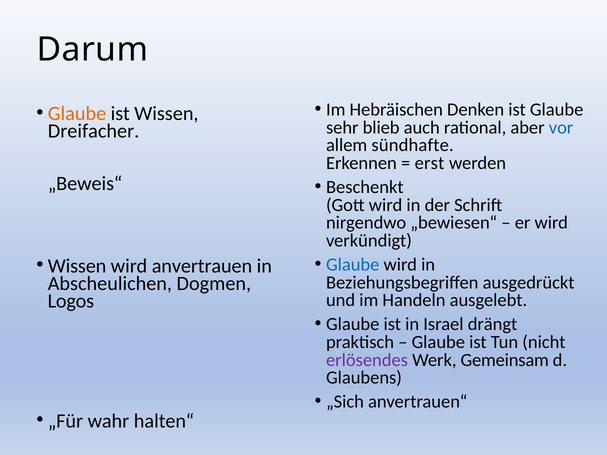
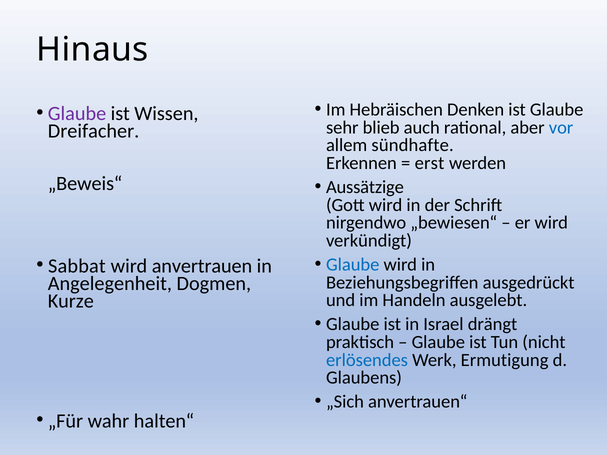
Darum: Darum -> Hinaus
Glaube at (77, 114) colour: orange -> purple
Beschenkt: Beschenkt -> Aussätzige
Wissen at (77, 266): Wissen -> Sabbat
Abscheulichen: Abscheulichen -> Angelegenheit
Logos: Logos -> Kurze
erlösendes colour: purple -> blue
Gemeinsam: Gemeinsam -> Ermutigung
